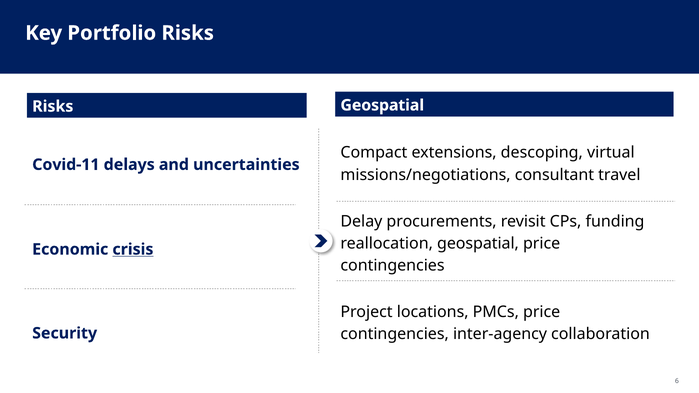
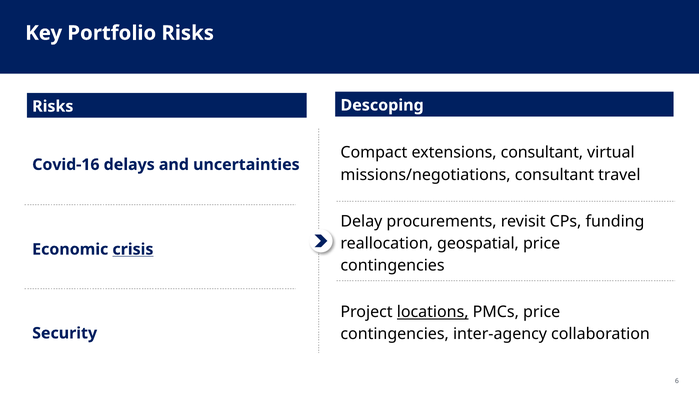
Geospatial at (382, 105): Geospatial -> Descoping
extensions descoping: descoping -> consultant
Covid-11: Covid-11 -> Covid-16
locations underline: none -> present
